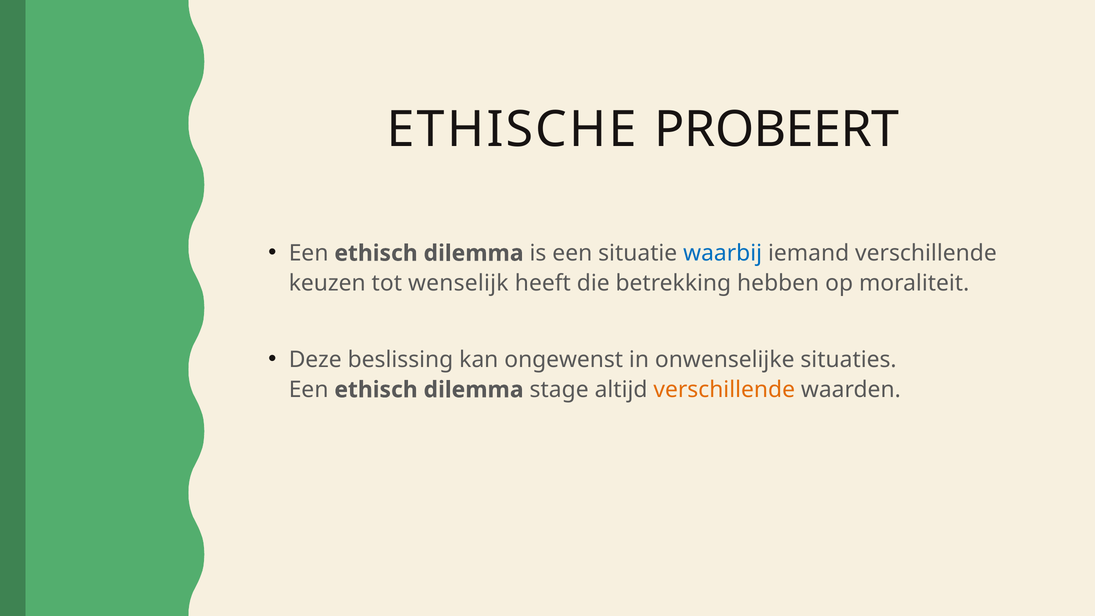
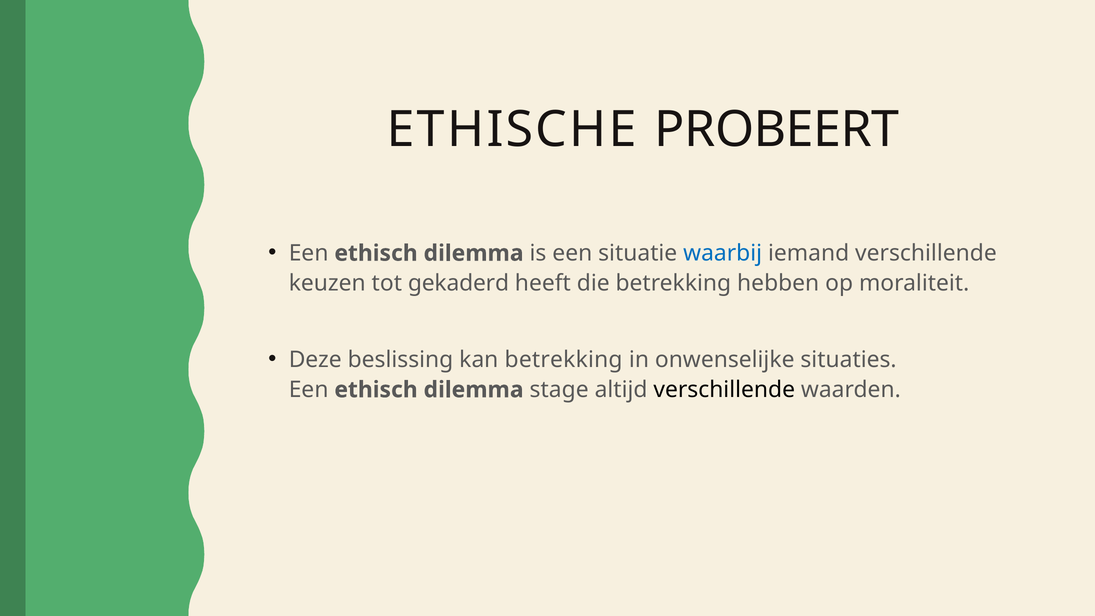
wenselijk: wenselijk -> gekaderd
kan ongewenst: ongewenst -> betrekking
verschillende at (724, 390) colour: orange -> black
